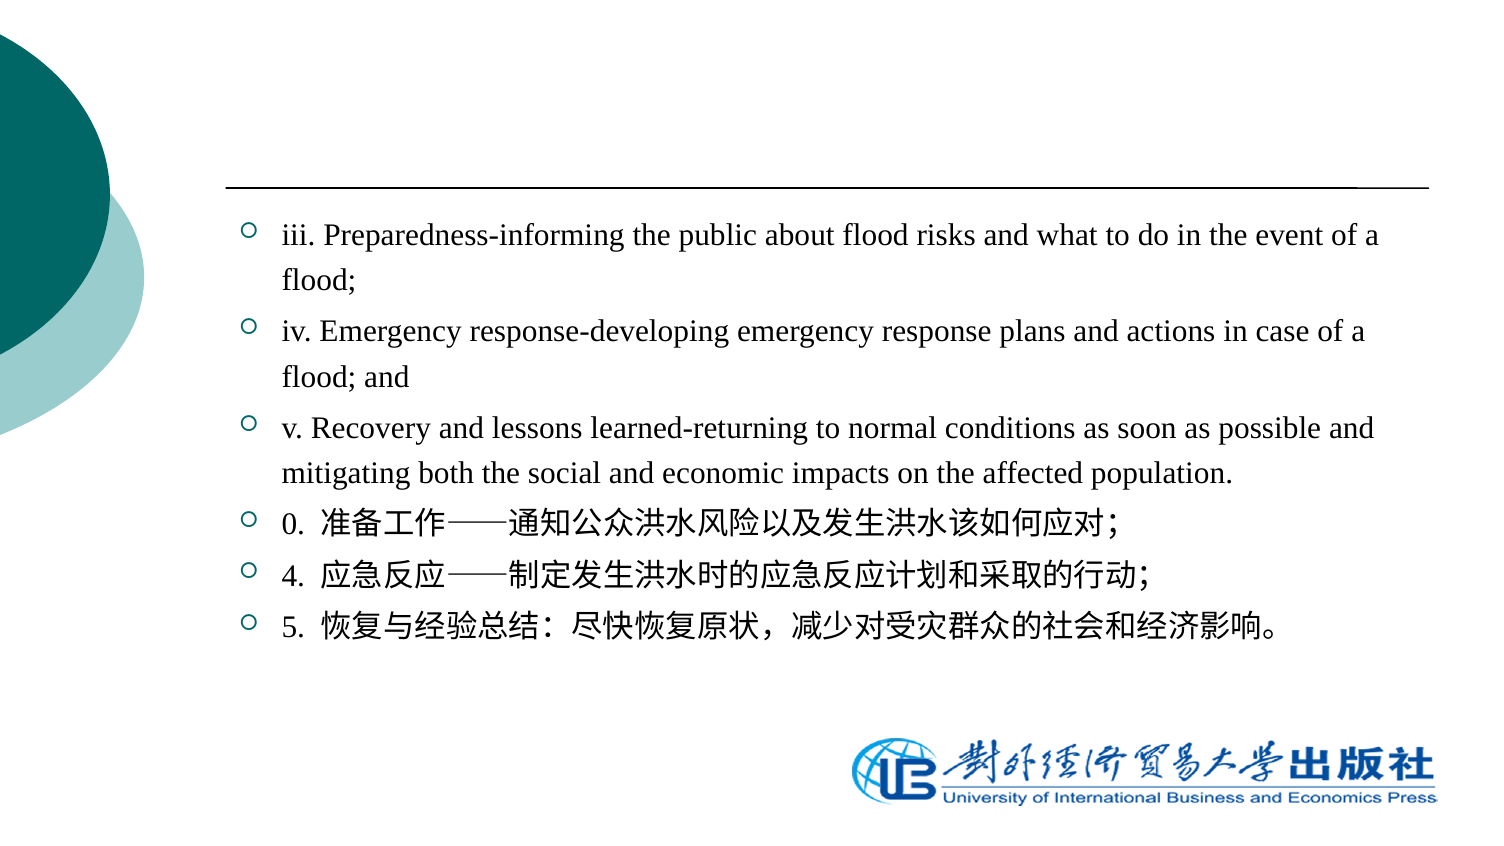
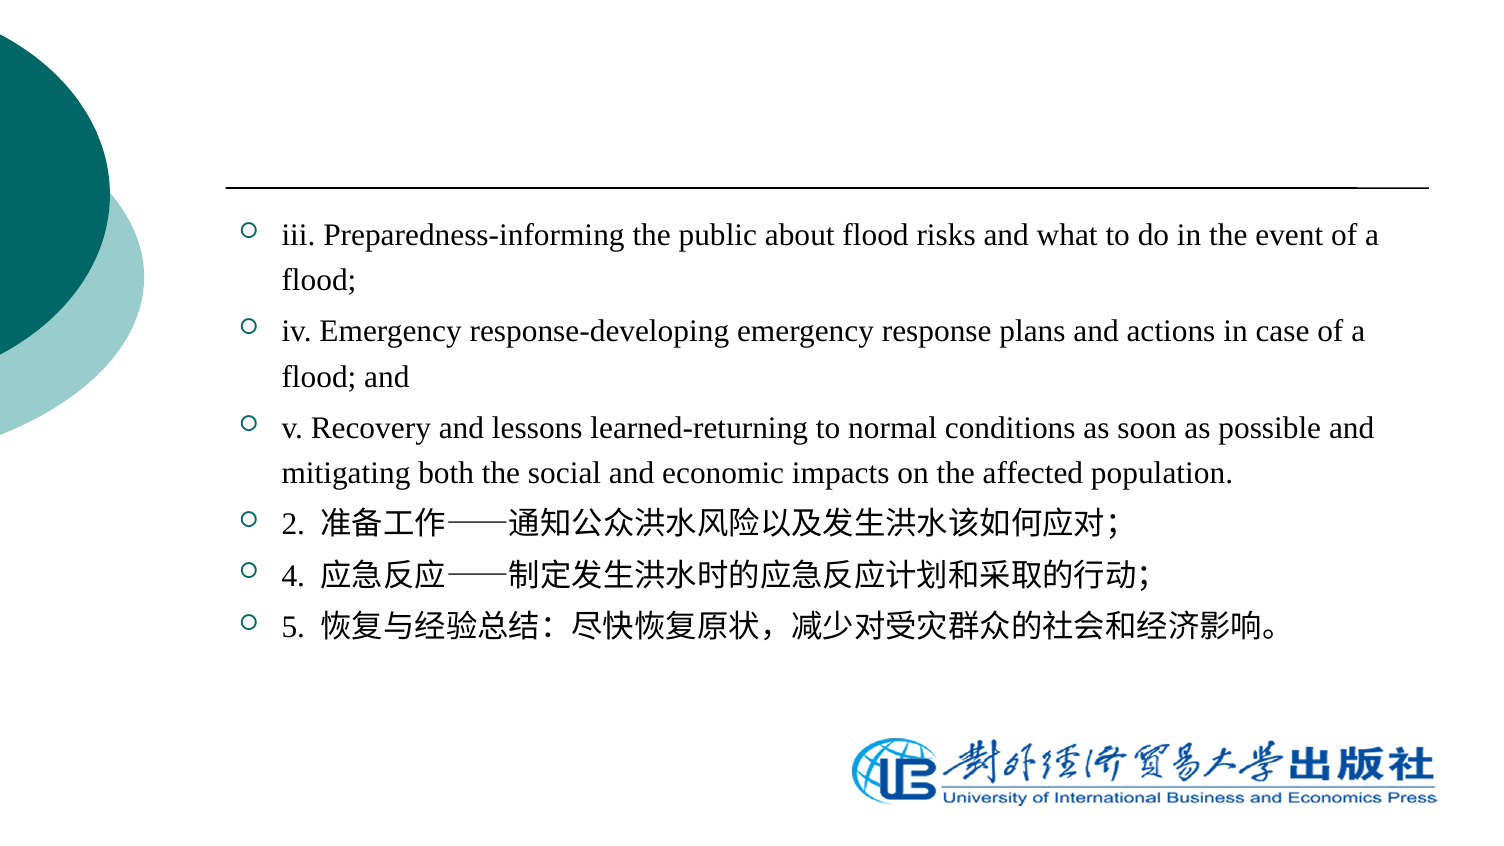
0: 0 -> 2
